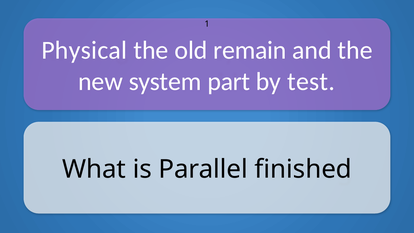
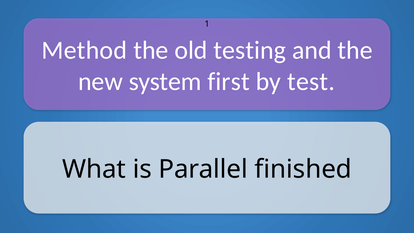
Physical: Physical -> Method
remain: remain -> testing
part: part -> first
